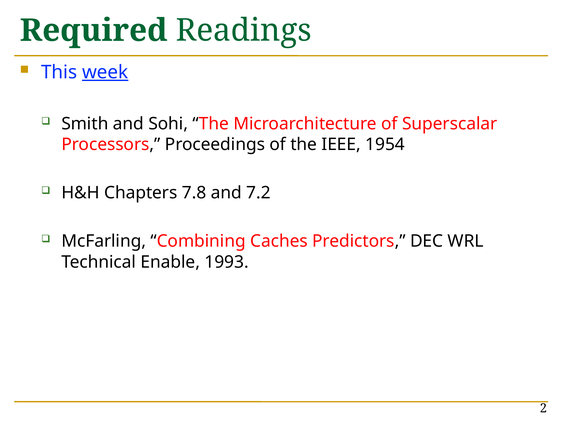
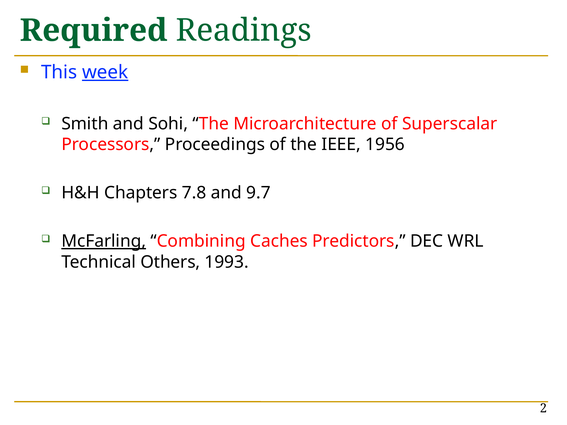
1954: 1954 -> 1956
7.2: 7.2 -> 9.7
McFarling underline: none -> present
Enable: Enable -> Others
